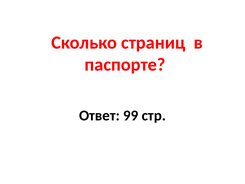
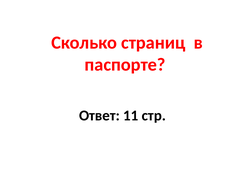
99: 99 -> 11
